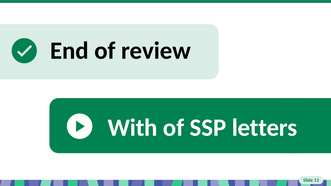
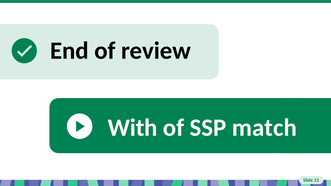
letters: letters -> match
